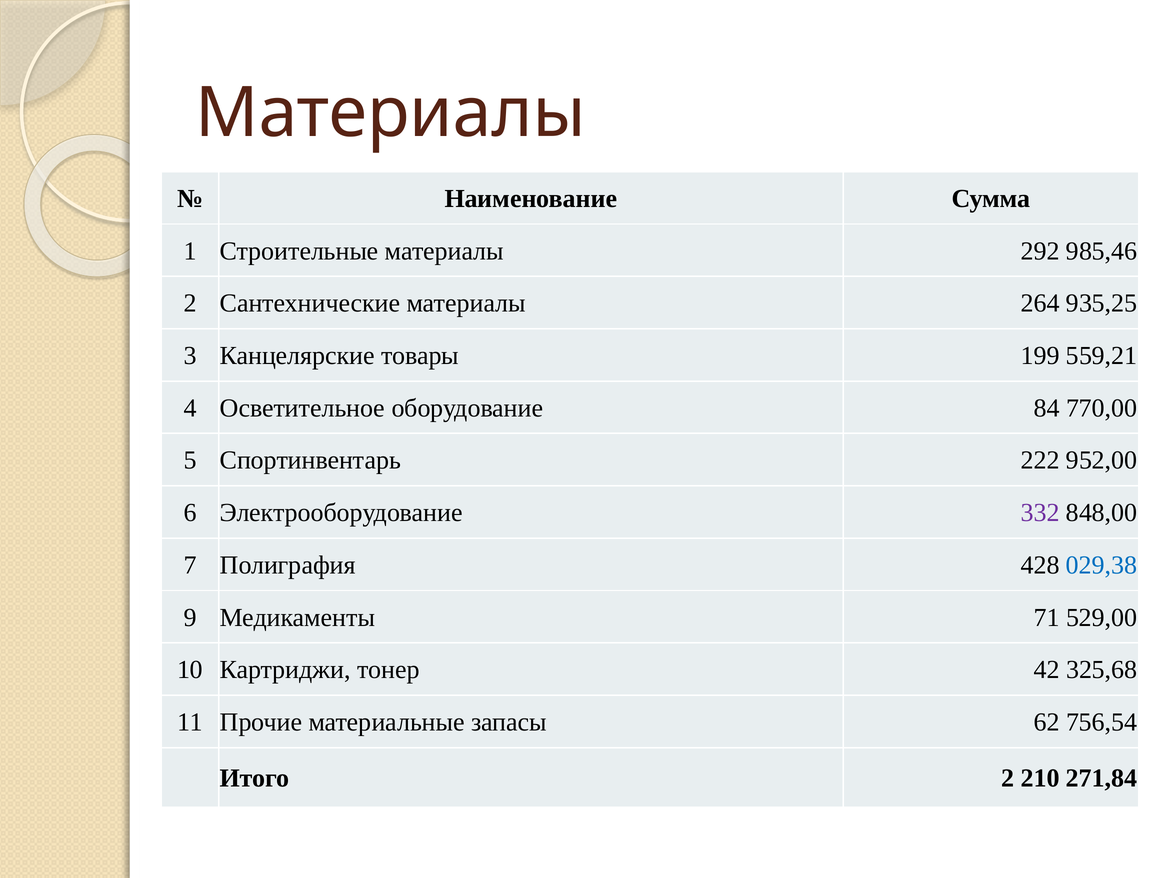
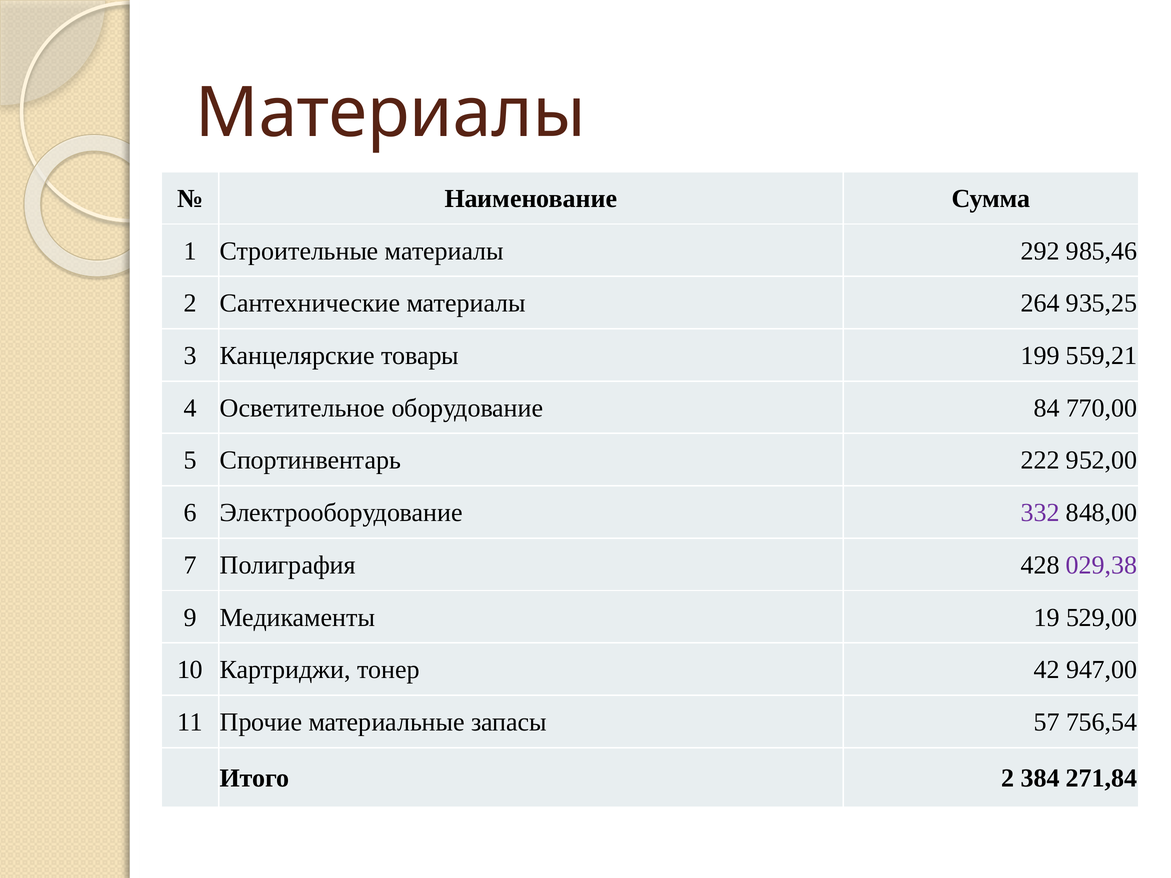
029,38 colour: blue -> purple
71: 71 -> 19
325,68: 325,68 -> 947,00
62: 62 -> 57
210: 210 -> 384
